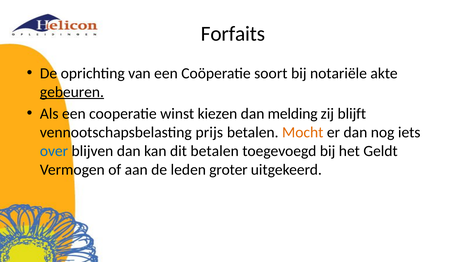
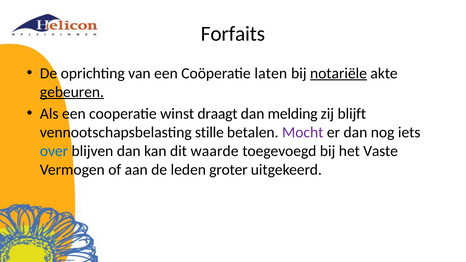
soort: soort -> laten
notariële underline: none -> present
kiezen: kiezen -> draagt
prijs: prijs -> stille
Mocht colour: orange -> purple
dit betalen: betalen -> waarde
Geldt: Geldt -> Vaste
